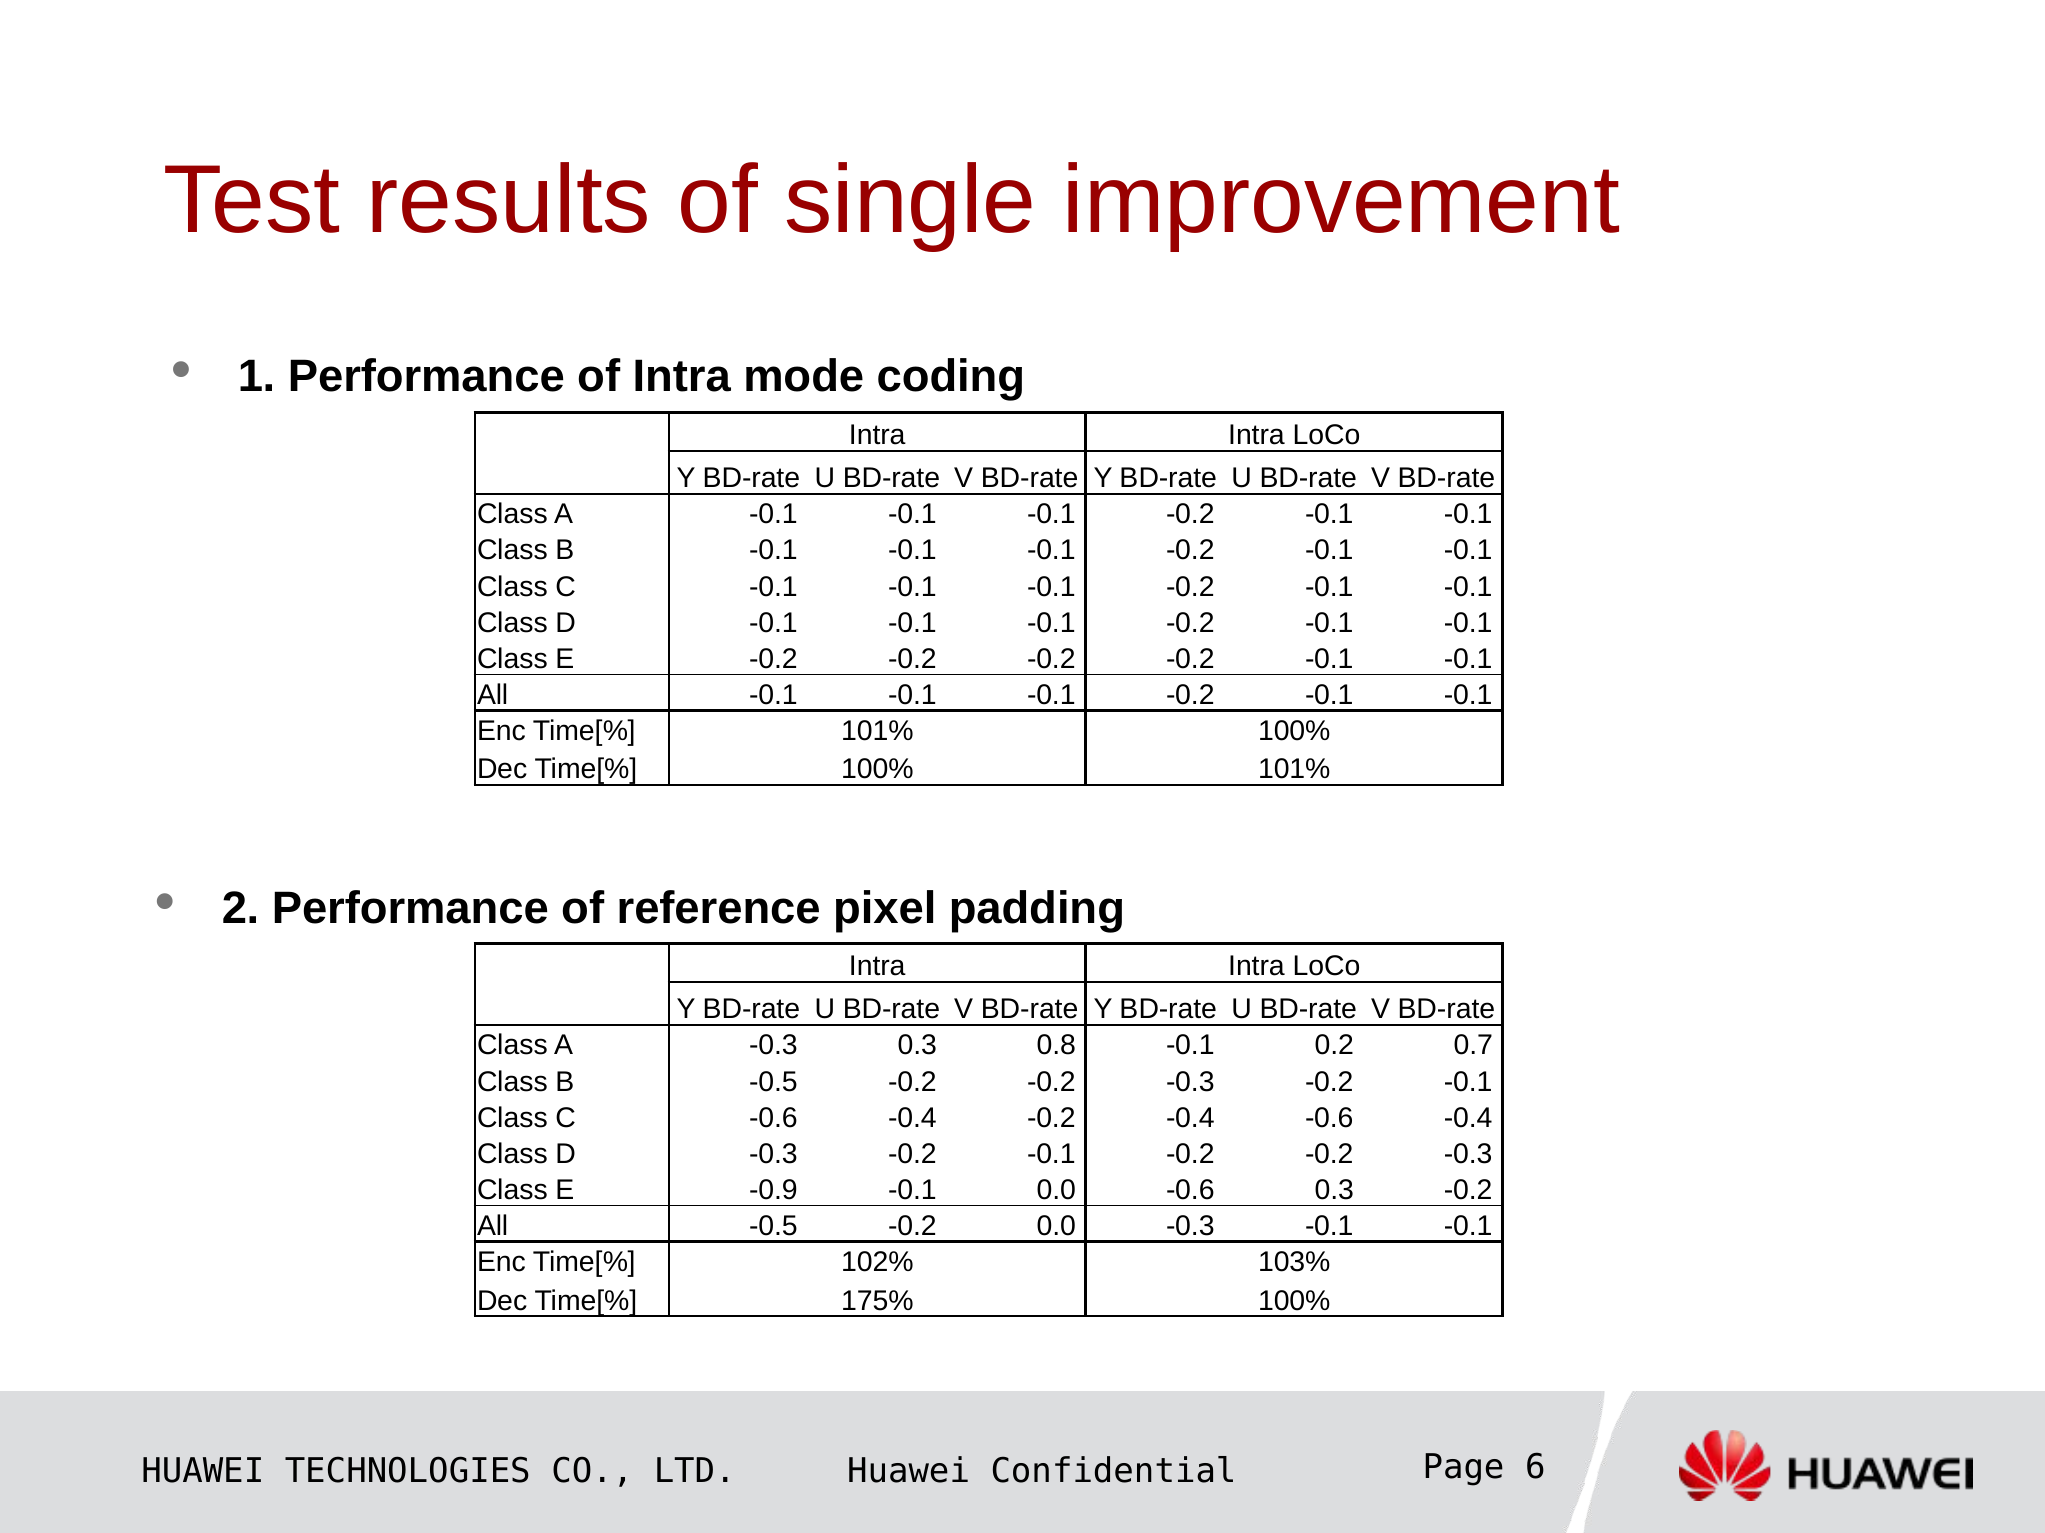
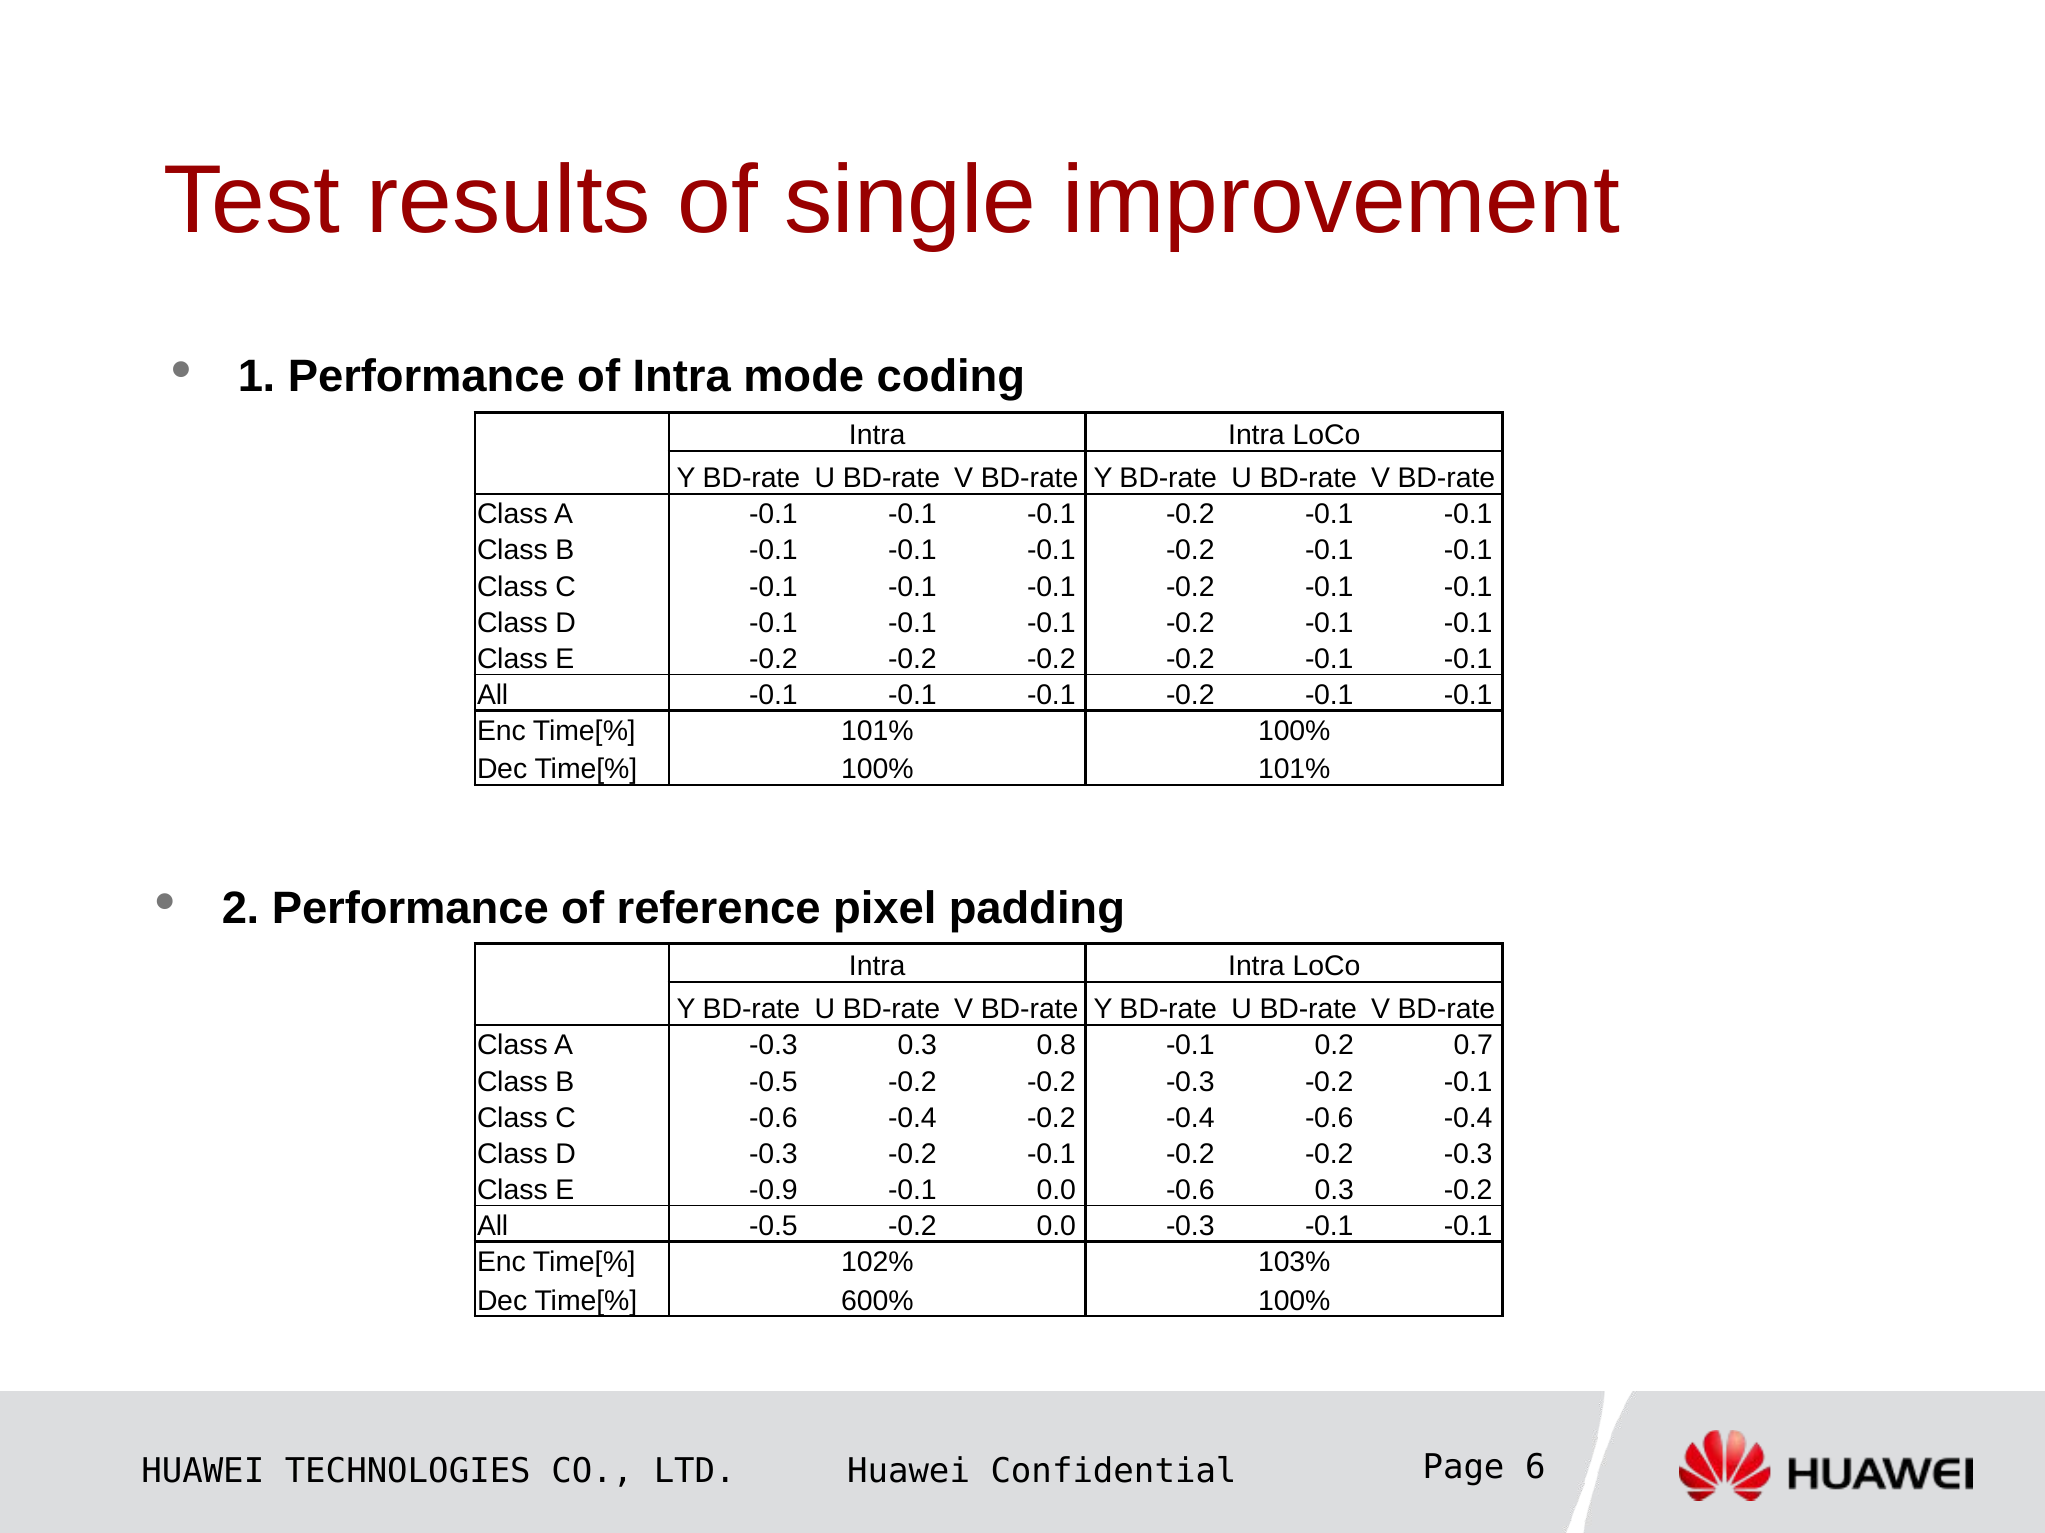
175%: 175% -> 600%
